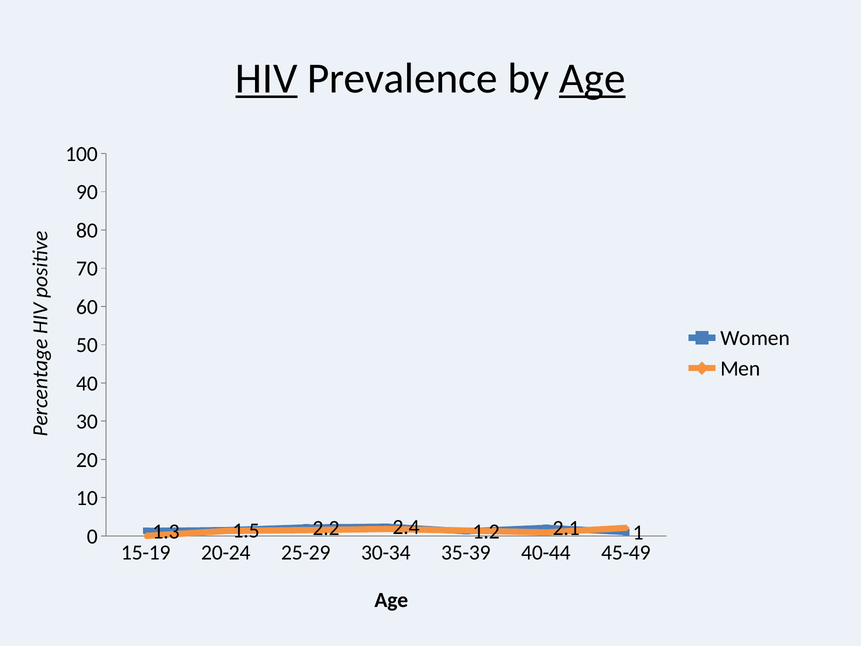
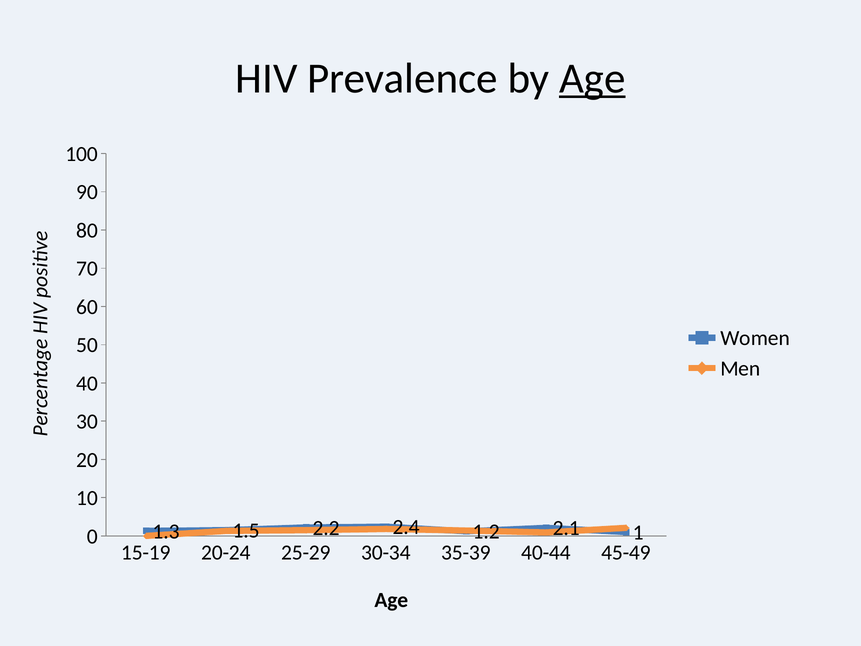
HIV underline: present -> none
